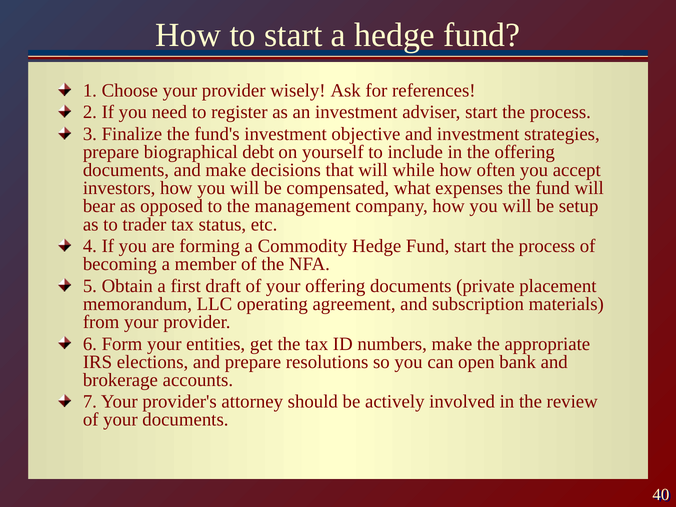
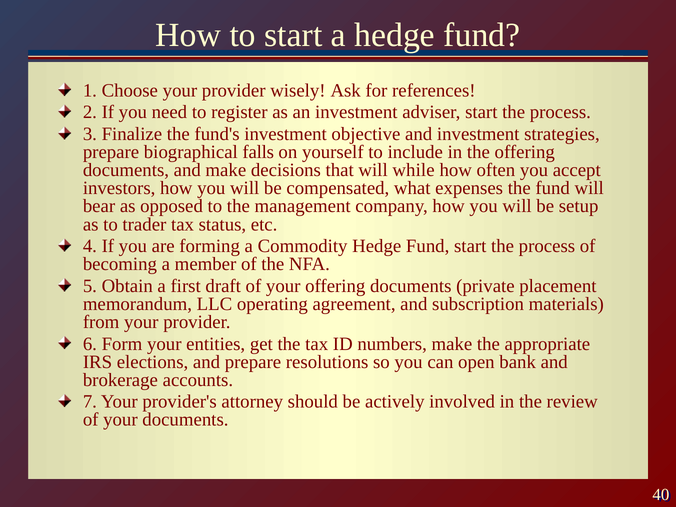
debt: debt -> falls
